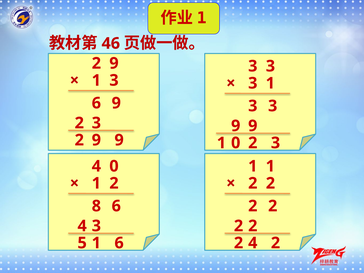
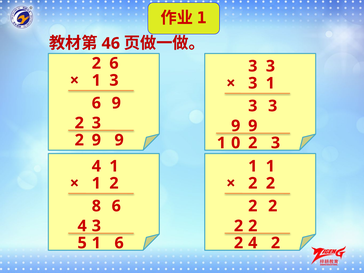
9 at (114, 63): 9 -> 6
4 0: 0 -> 1
